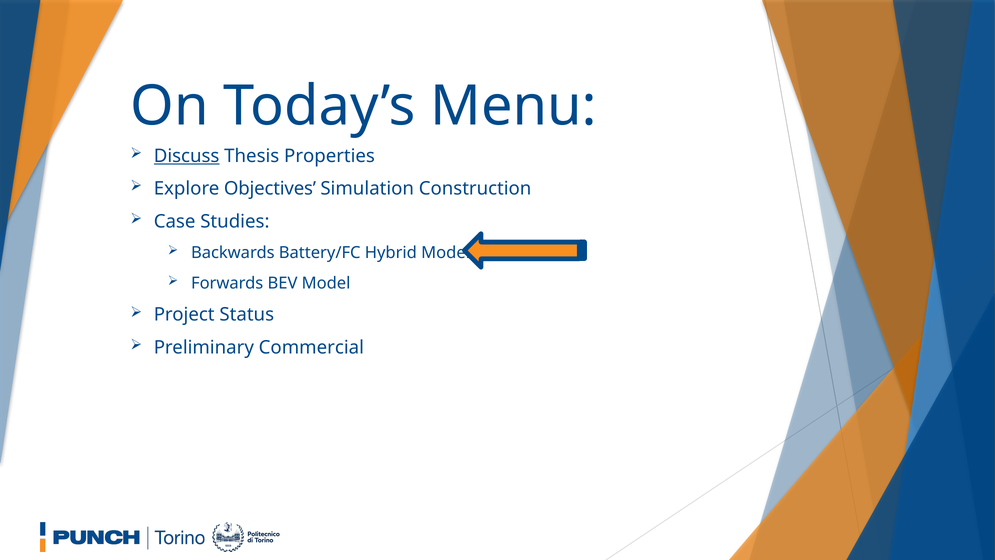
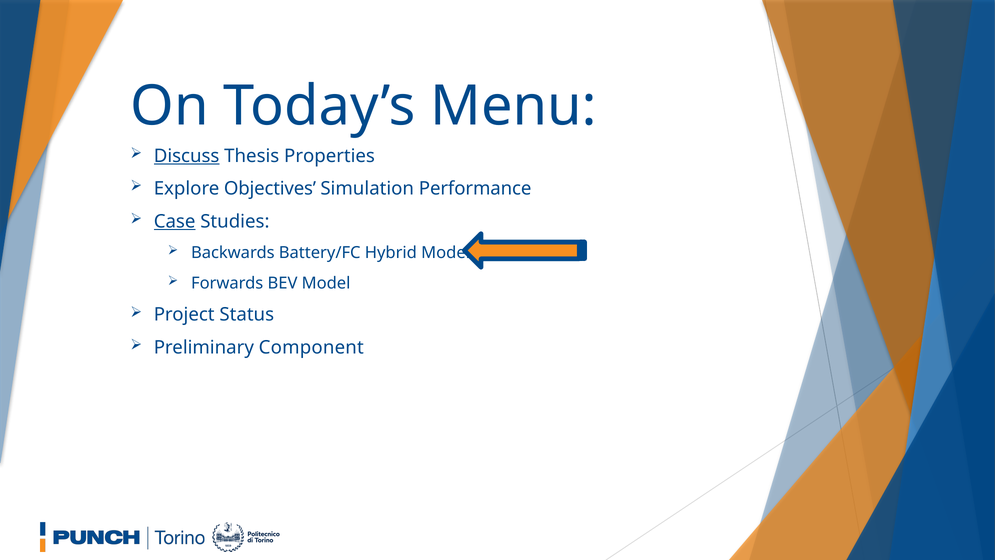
Construction: Construction -> Performance
Case underline: none -> present
Commercial: Commercial -> Component
